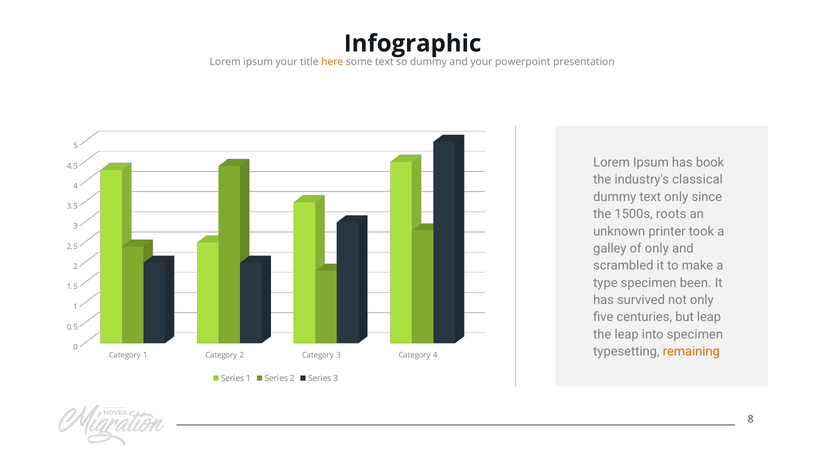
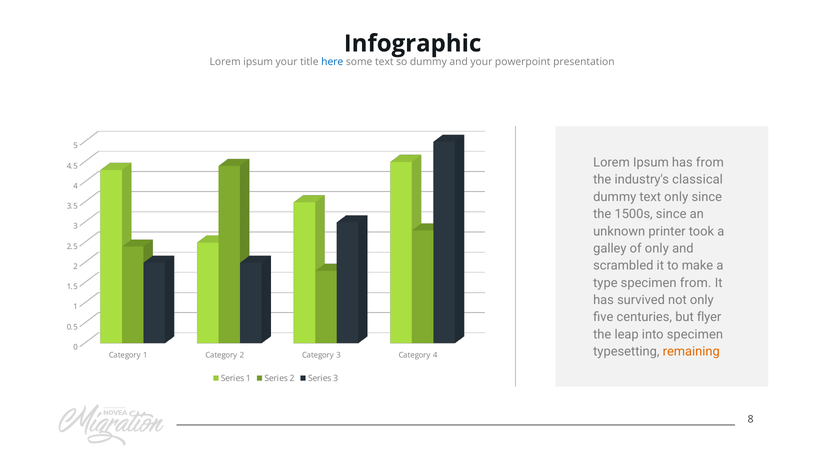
here colour: orange -> blue
has book: book -> from
1500s roots: roots -> since
specimen been: been -> from
but leap: leap -> flyer
